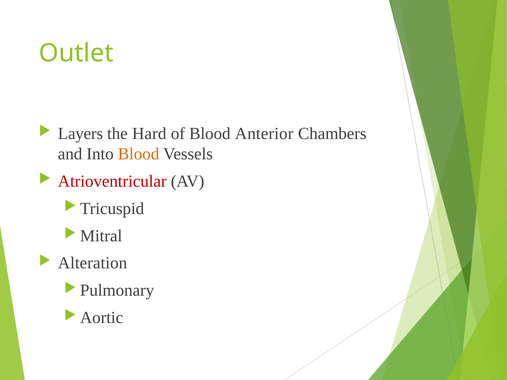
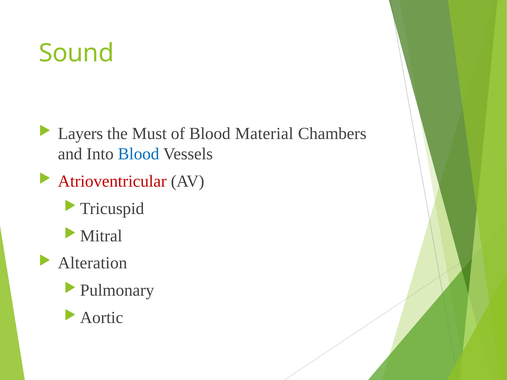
Outlet: Outlet -> Sound
Hard: Hard -> Must
Anterior: Anterior -> Material
Blood at (139, 154) colour: orange -> blue
